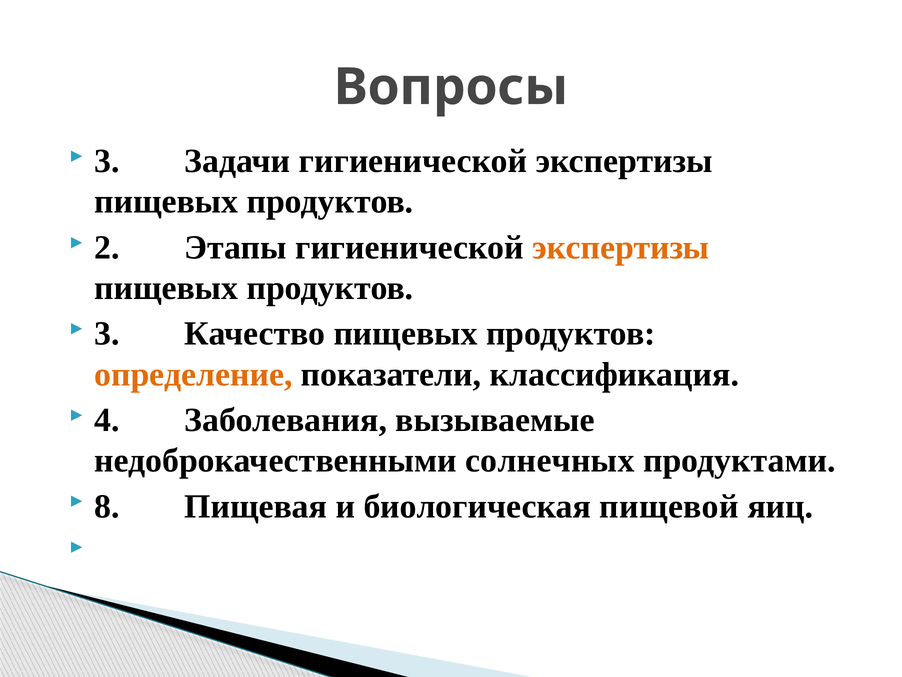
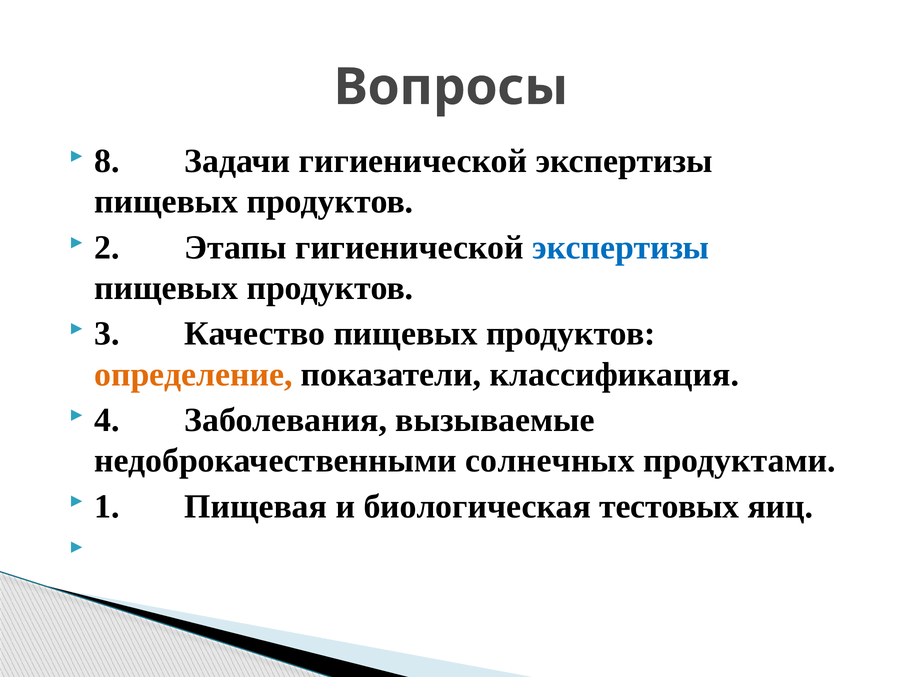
3 at (107, 161): 3 -> 8
экспертизы at (621, 247) colour: orange -> blue
8: 8 -> 1
пищевой: пищевой -> тестовых
